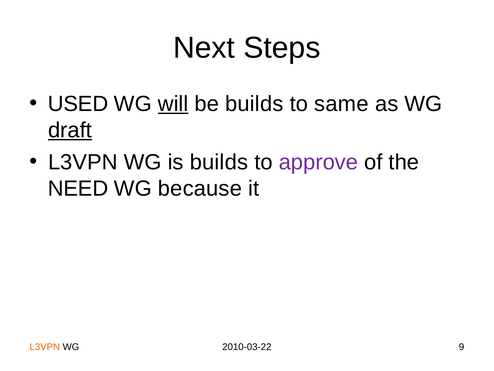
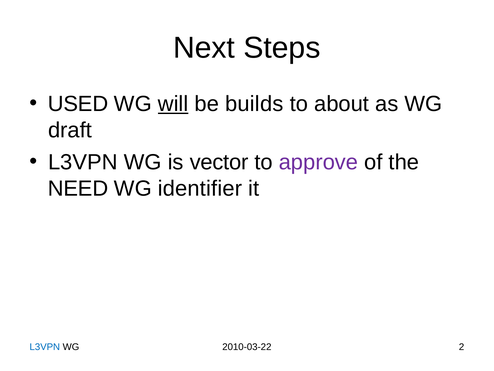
same: same -> about
draft underline: present -> none
is builds: builds -> vector
because: because -> identifier
L3VPN at (45, 346) colour: orange -> blue
9: 9 -> 2
